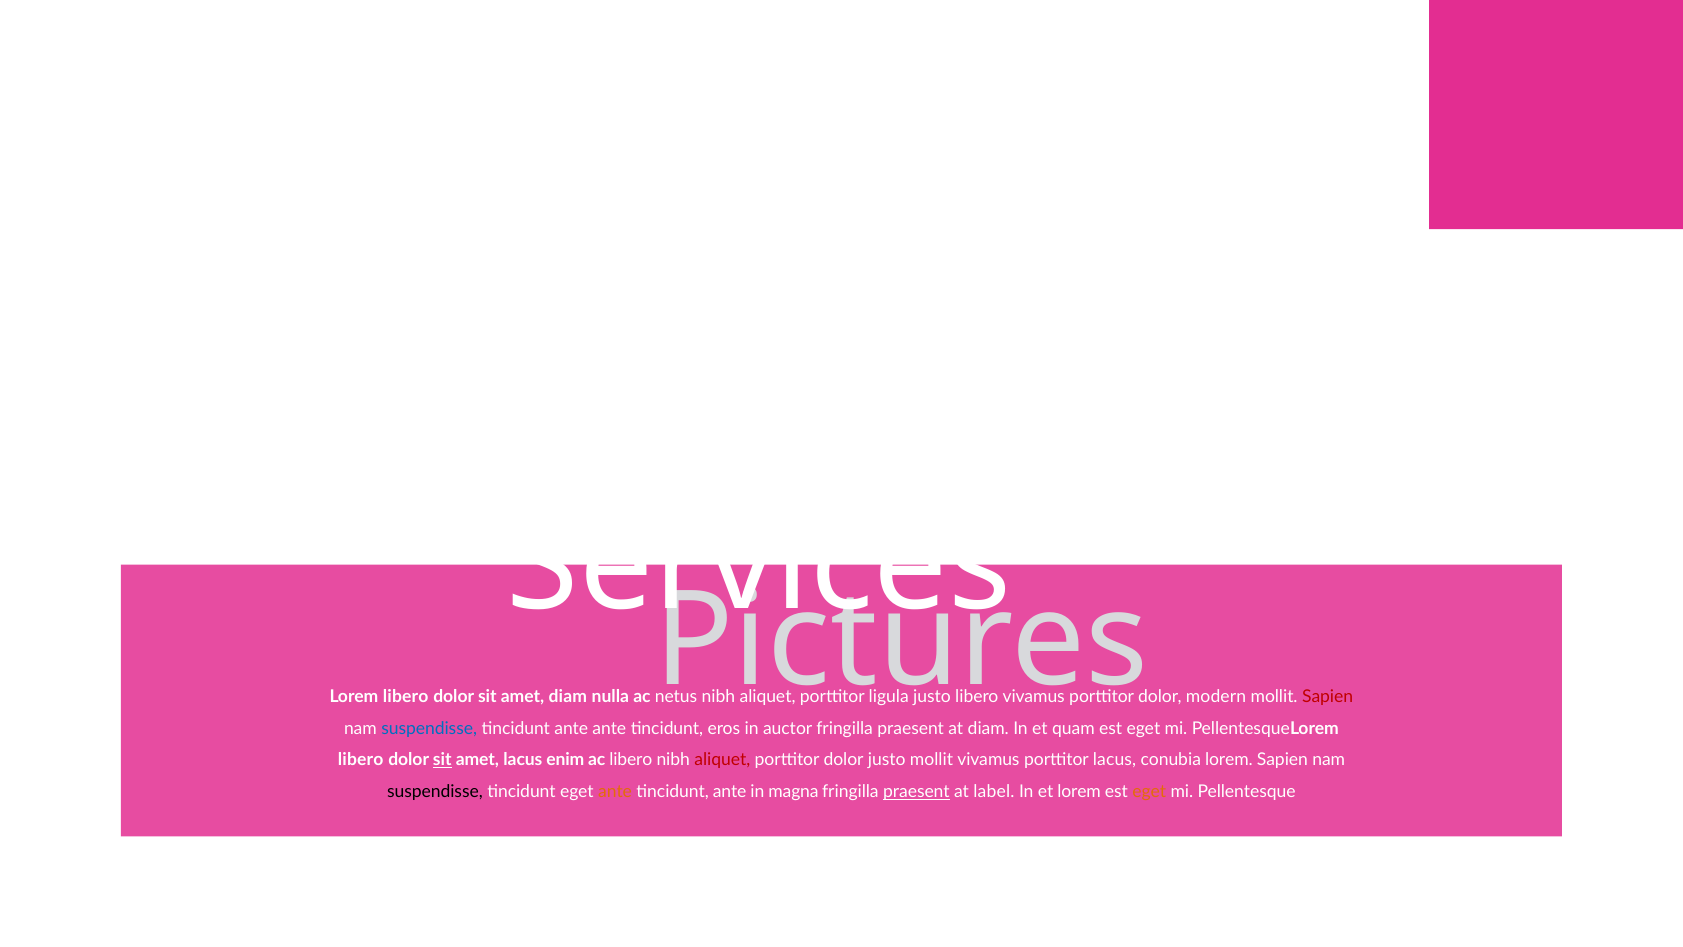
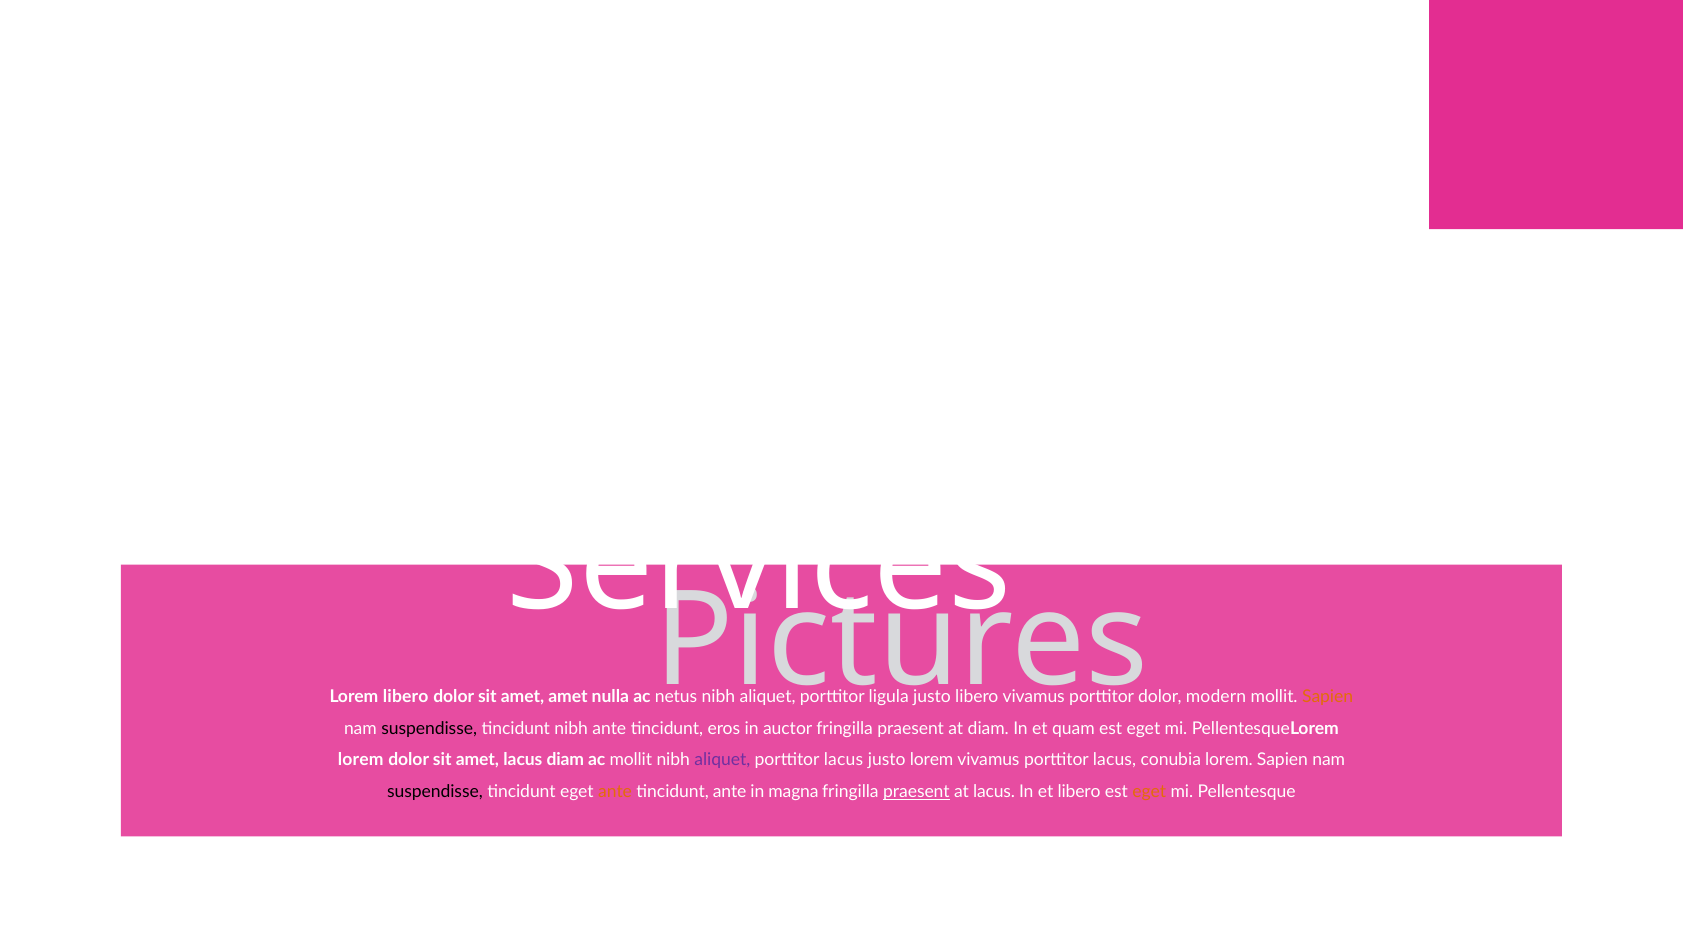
amet diam: diam -> amet
Sapien at (1328, 696) colour: red -> orange
suspendisse at (429, 728) colour: blue -> black
ante at (571, 728): ante -> nibh
libero at (361, 760): libero -> lorem
sit at (442, 760) underline: present -> none
lacus enim: enim -> diam
ac libero: libero -> mollit
aliquet at (722, 760) colour: red -> purple
dolor at (844, 760): dolor -> lacus
justo mollit: mollit -> lorem
at label: label -> lacus
et lorem: lorem -> libero
